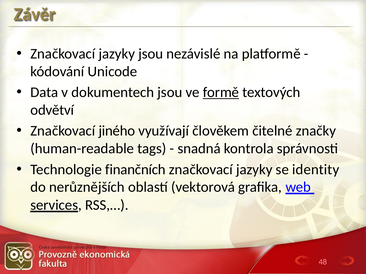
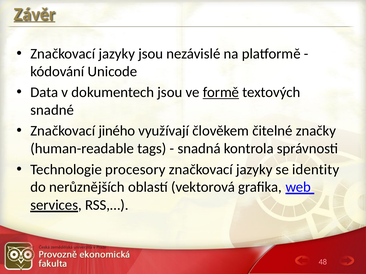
Závěr underline: none -> present
odvětví: odvětví -> snadné
finančních: finančních -> procesory
